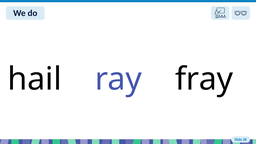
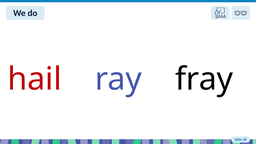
hail colour: black -> red
